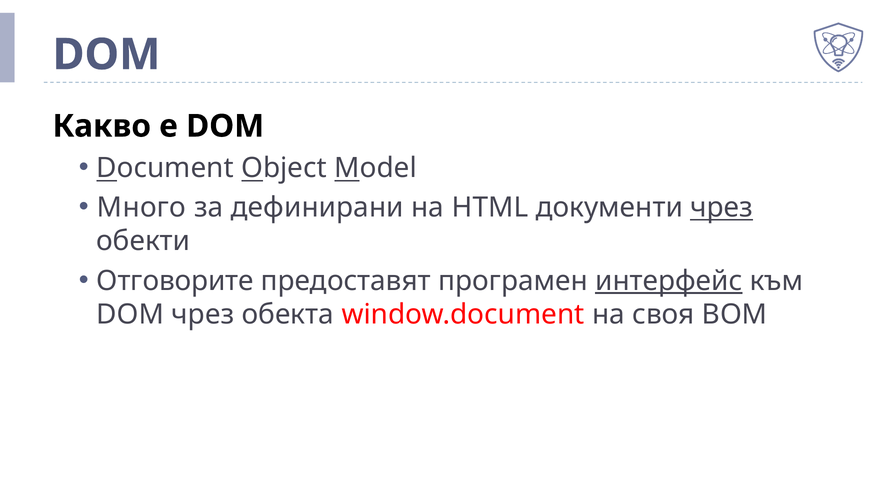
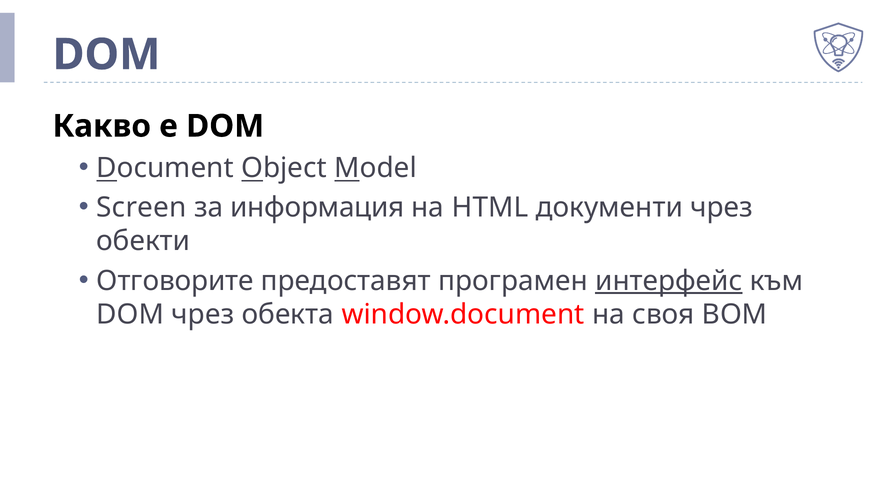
Много: Много -> Screen
дефинирани: дефинирани -> информация
чрез at (722, 207) underline: present -> none
